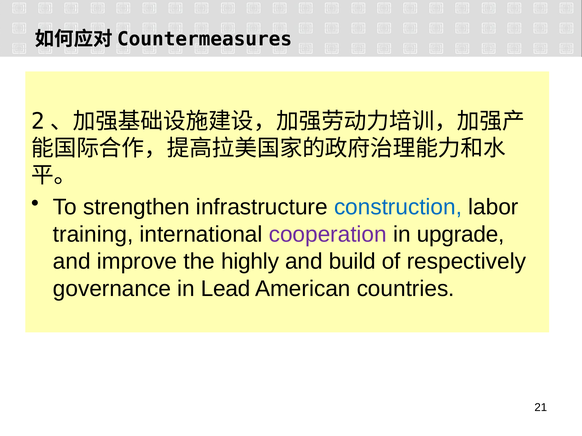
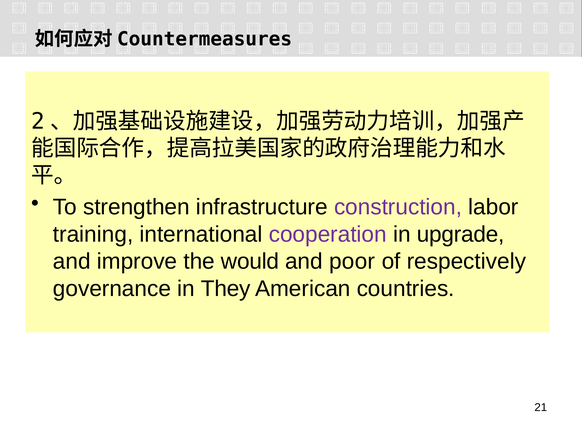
construction colour: blue -> purple
highly: highly -> would
build: build -> poor
Lead: Lead -> They
